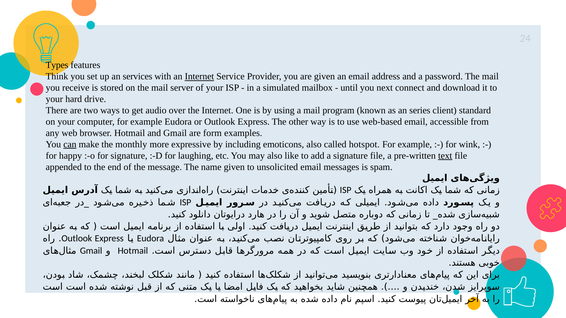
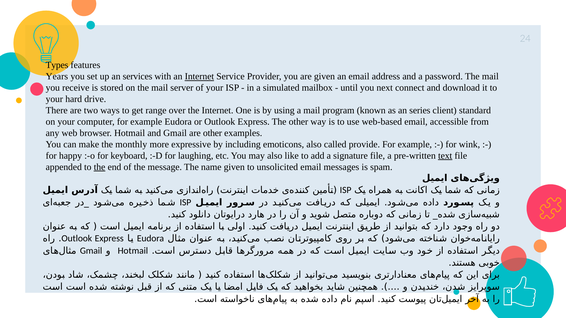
Think: Think -> Years
audio: audio -> range
are form: form -> other
can underline: present -> none
hotspot: hotspot -> provide
for signature: signature -> keyboard
the at (100, 167) underline: none -> present
